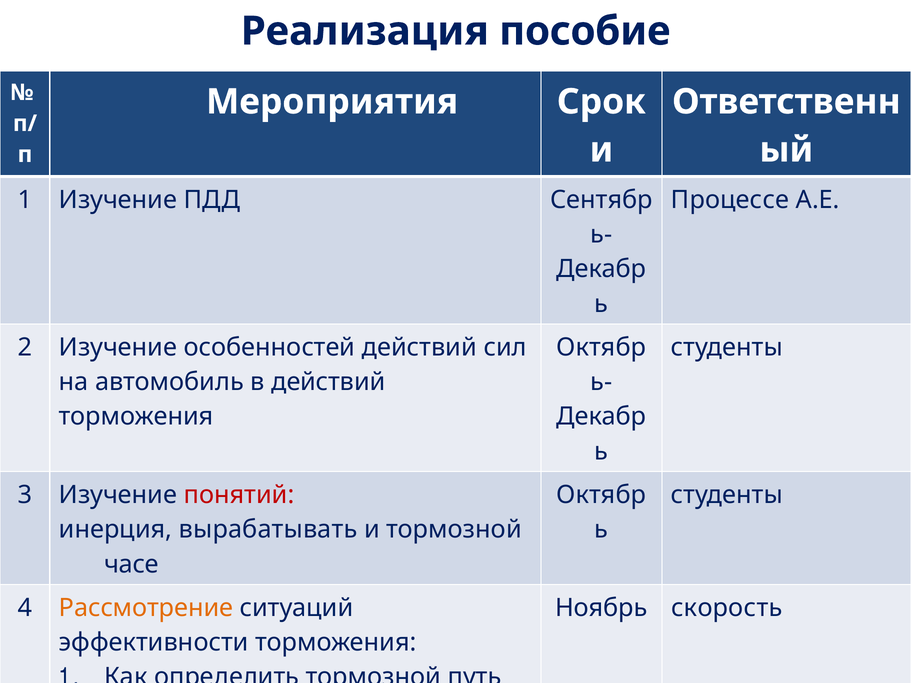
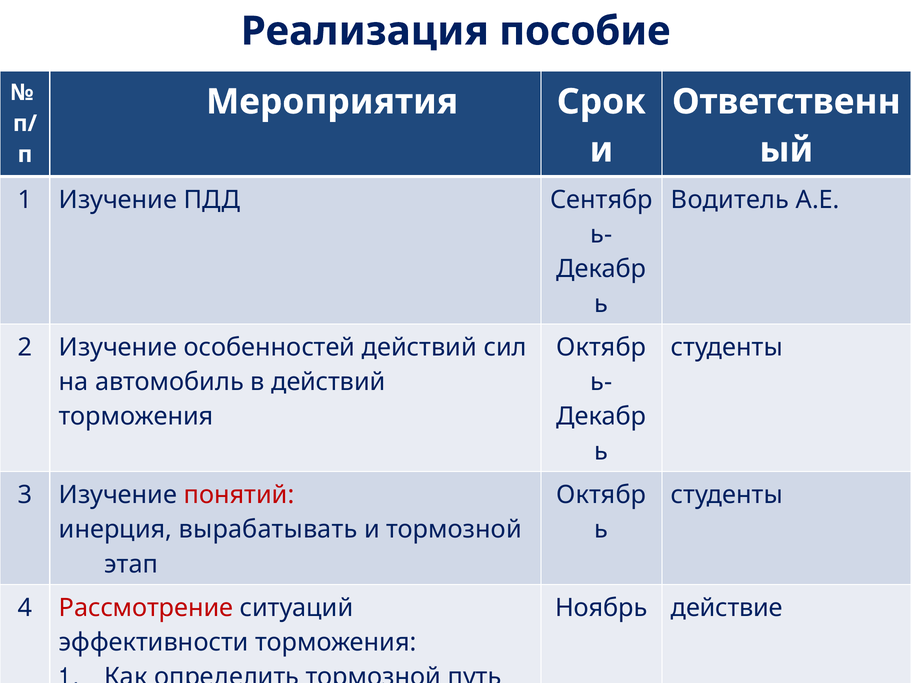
Процессе: Процессе -> Водитель
часе: часе -> этап
Рассмотрение colour: orange -> red
скорость: скорость -> действие
